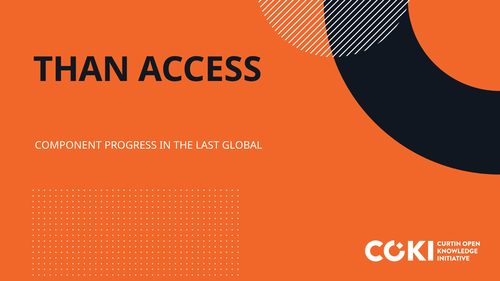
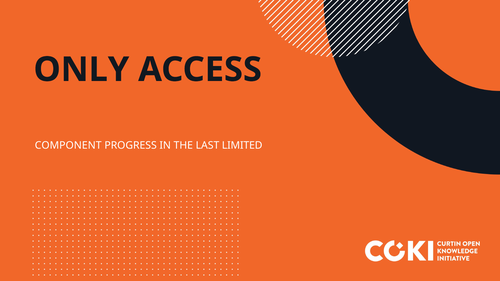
THAN: THAN -> ONLY
GLOBAL: GLOBAL -> LIMITED
